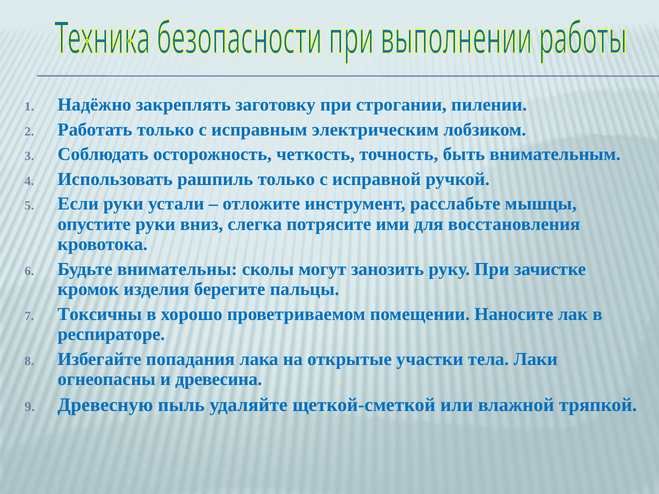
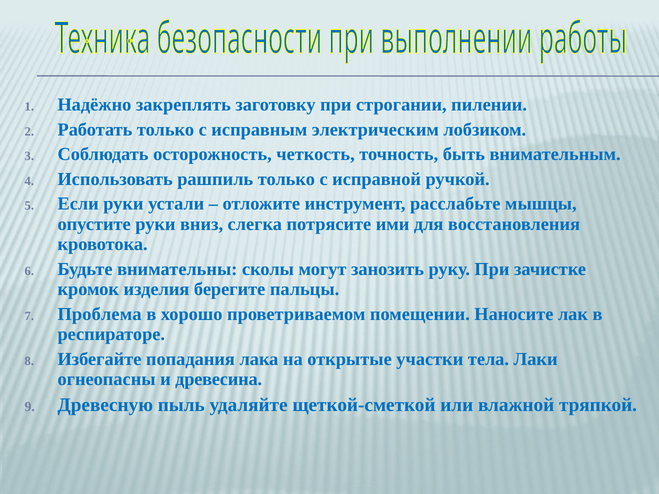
Токсичны: Токсичны -> Проблема
